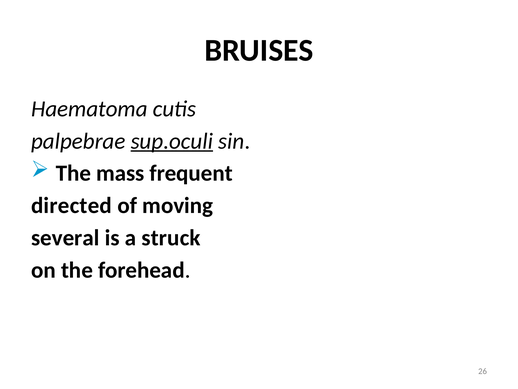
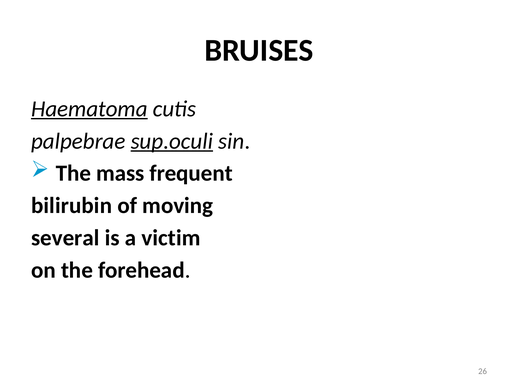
Haematoma underline: none -> present
directed: directed -> bilirubin
struck: struck -> victim
